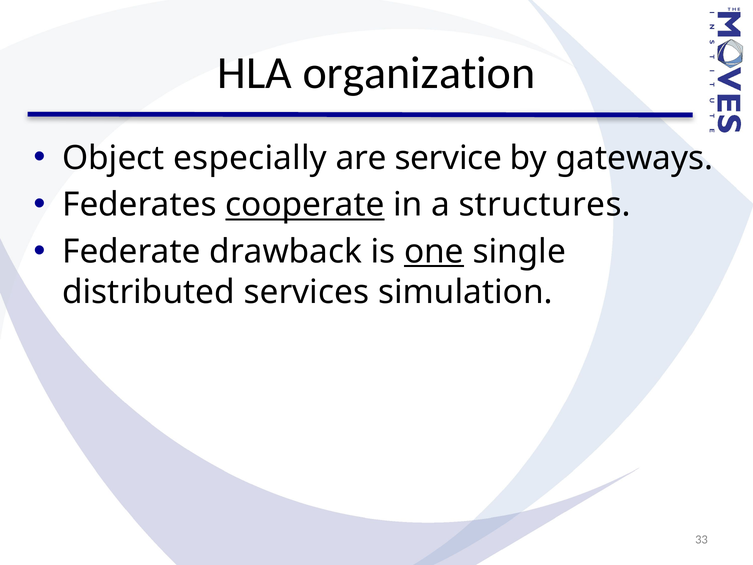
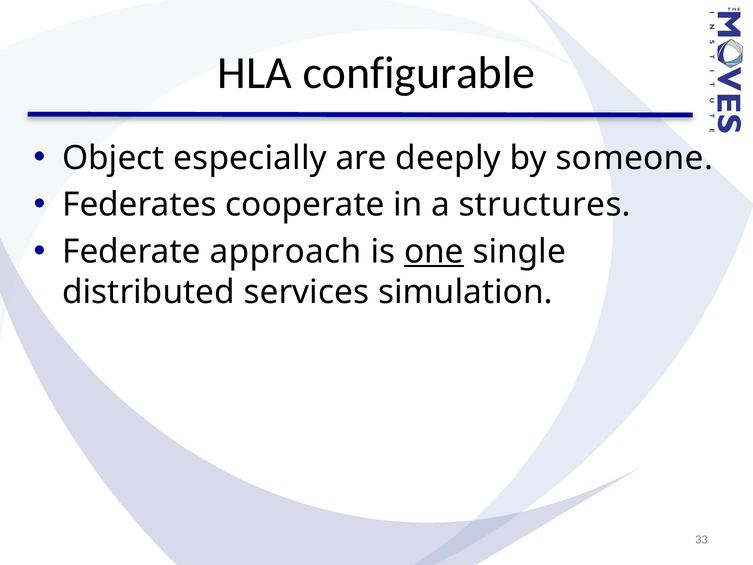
organization: organization -> configurable
service: service -> deeply
gateways: gateways -> someone
cooperate underline: present -> none
drawback: drawback -> approach
